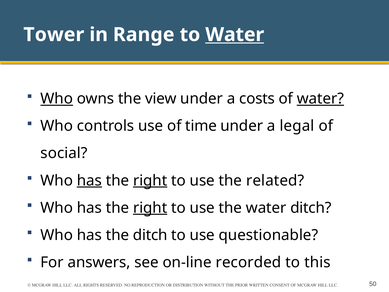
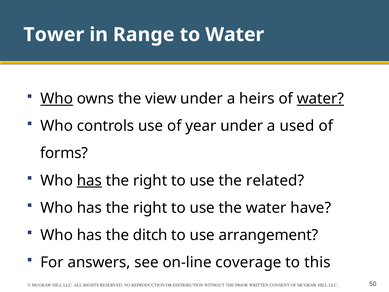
Water at (235, 35) underline: present -> none
costs: costs -> heirs
time: time -> year
legal: legal -> used
social: social -> forms
right at (150, 180) underline: present -> none
right at (150, 208) underline: present -> none
water ditch: ditch -> have
questionable: questionable -> arrangement
recorded: recorded -> coverage
